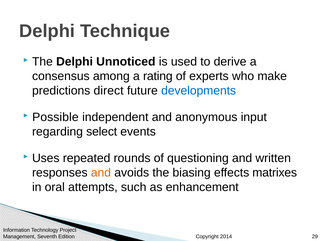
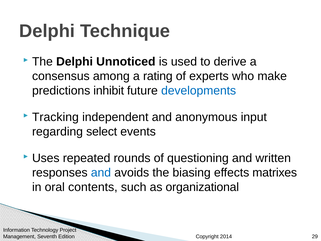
direct: direct -> inhibit
Possible: Possible -> Tracking
and at (101, 172) colour: orange -> blue
attempts: attempts -> contents
enhancement: enhancement -> organizational
